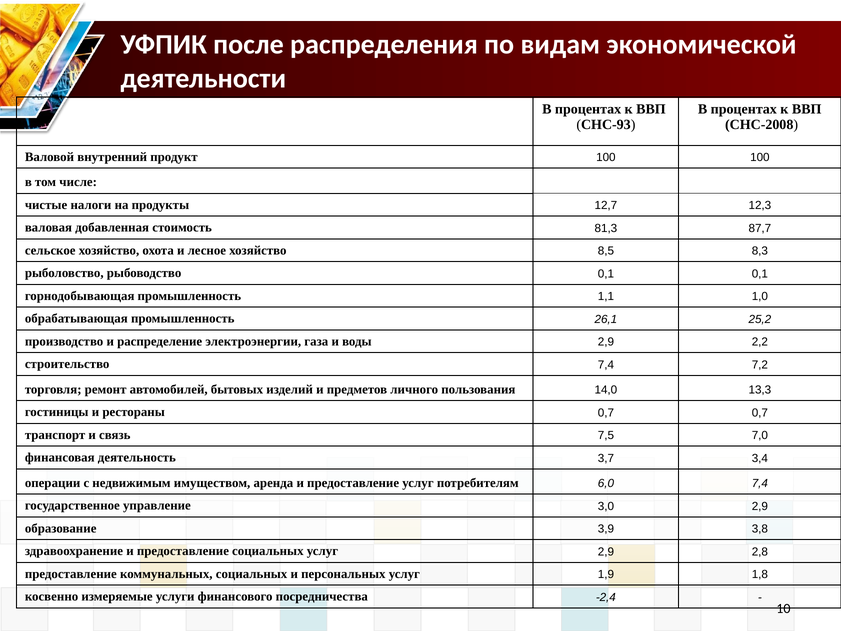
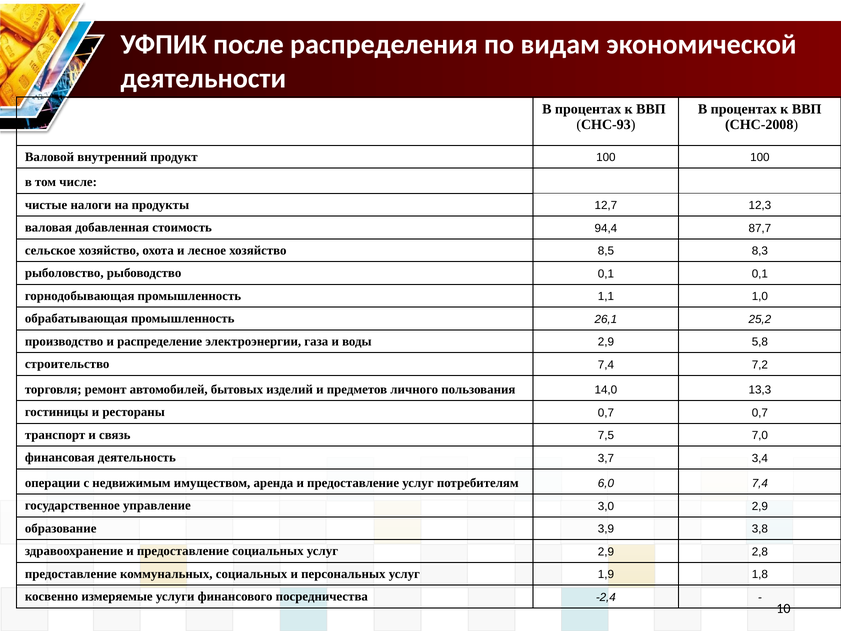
81,3: 81,3 -> 94,4
2,2: 2,2 -> 5,8
